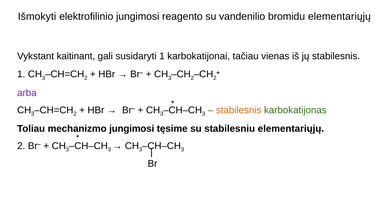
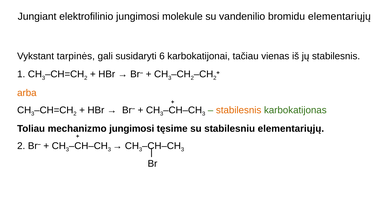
Išmokyti: Išmokyti -> Jungiant
reagento: reagento -> molekule
kaitinant: kaitinant -> tarpinės
susidaryti 1: 1 -> 6
arba colour: purple -> orange
